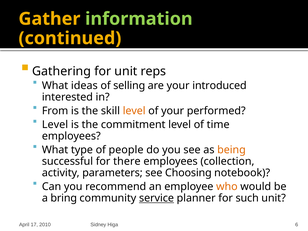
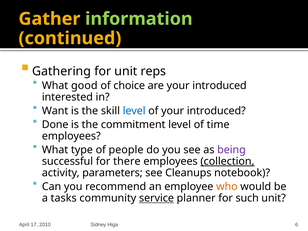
ideas: ideas -> good
selling: selling -> choice
From: From -> Want
level at (134, 111) colour: orange -> blue
of your performed: performed -> introduced
Level at (55, 125): Level -> Done
being colour: orange -> purple
collection underline: none -> present
Choosing: Choosing -> Cleanups
bring: bring -> tasks
